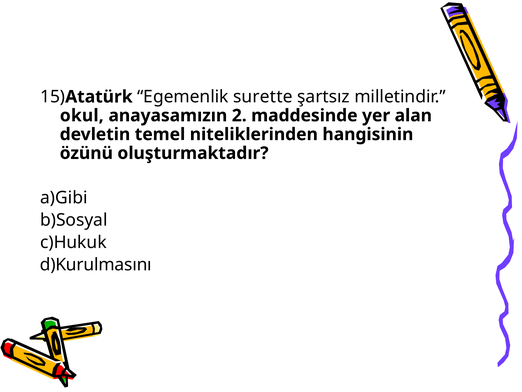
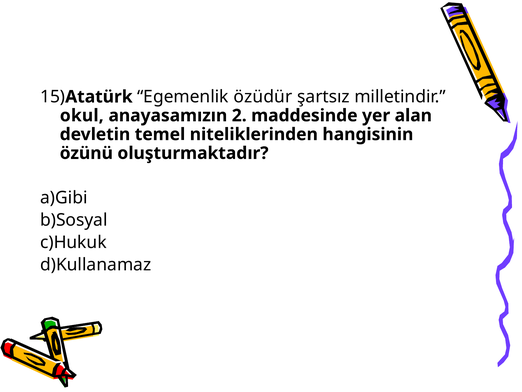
surette: surette -> özüdür
d)Kurulmasını: d)Kurulmasını -> d)Kullanamaz
